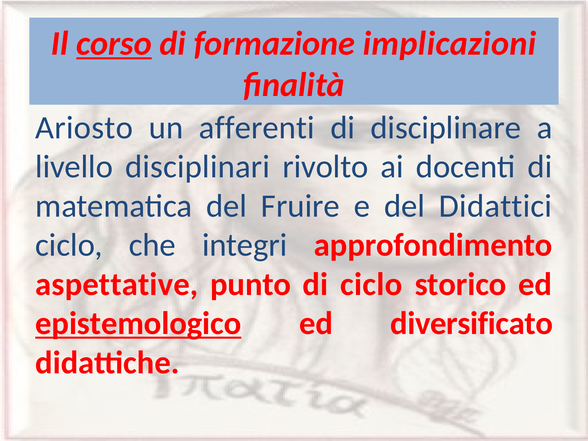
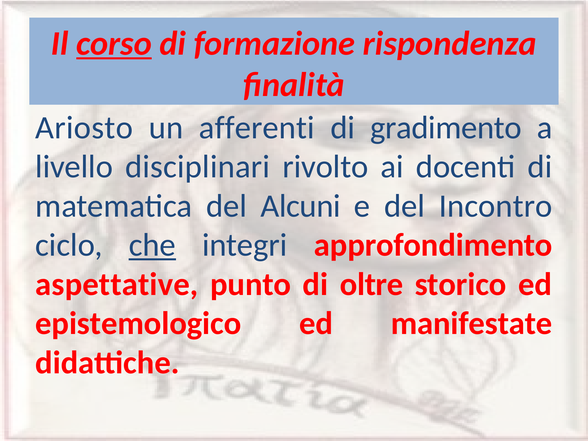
implicazioni: implicazioni -> rispondenza
disciplinare: disciplinare -> gradimento
Fruire: Fruire -> Alcuni
Didattici: Didattici -> Incontro
che underline: none -> present
di ciclo: ciclo -> oltre
epistemologico underline: present -> none
diversificato: diversificato -> manifestate
